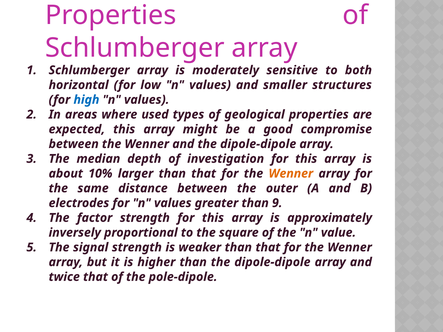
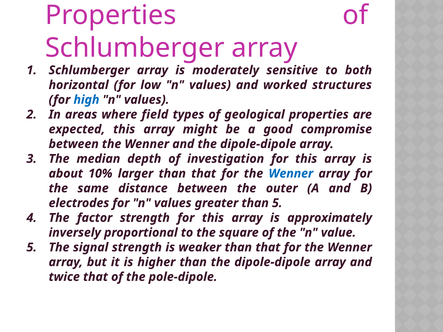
smaller: smaller -> worked
used: used -> field
Wenner at (291, 174) colour: orange -> blue
than 9: 9 -> 5
